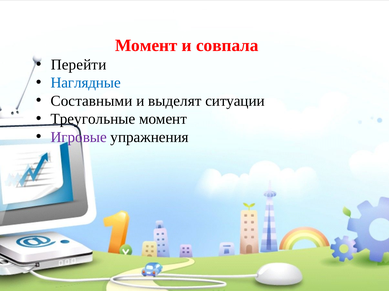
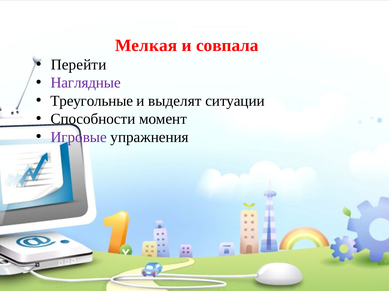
Момент at (146, 45): Момент -> Мелкая
Наглядные colour: blue -> purple
Составными: Составными -> Треугольные
Треугольные: Треугольные -> Способности
